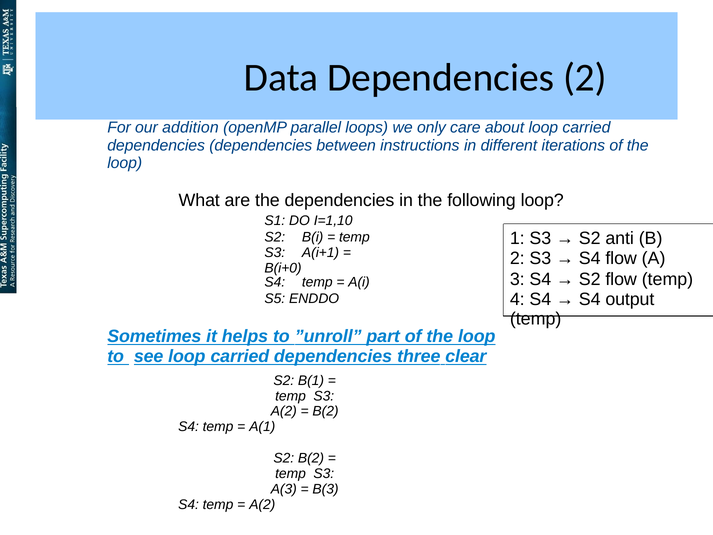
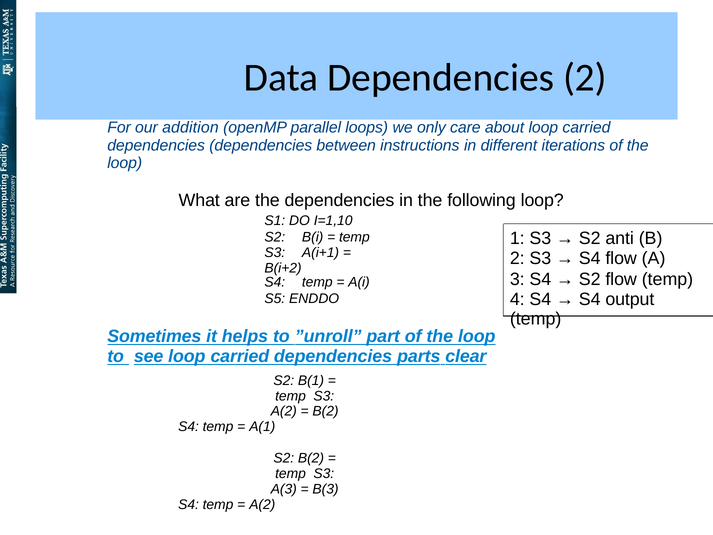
B(i+0: B(i+0 -> B(i+2
three: three -> parts
